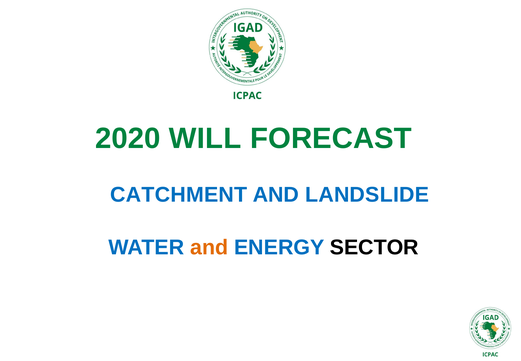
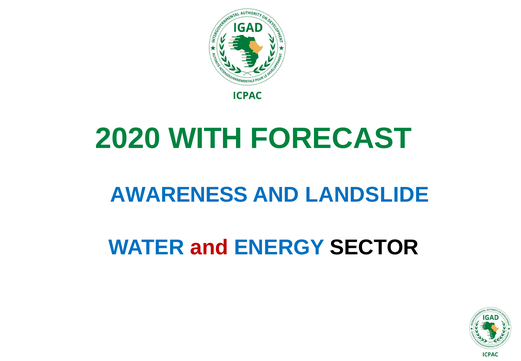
WILL: WILL -> WITH
CATCHMENT: CATCHMENT -> AWARENESS
and at (209, 247) colour: orange -> red
